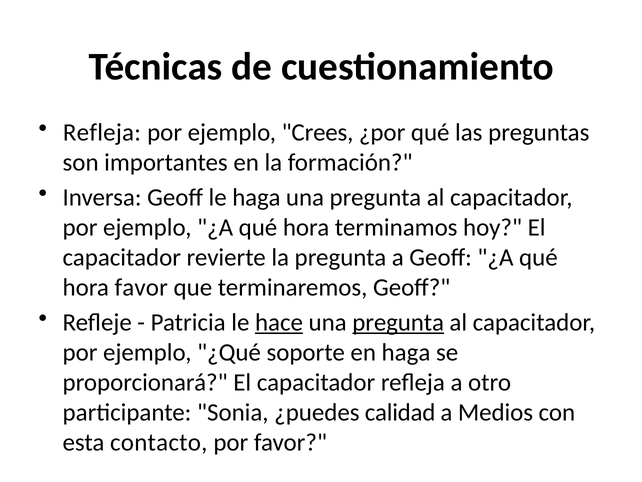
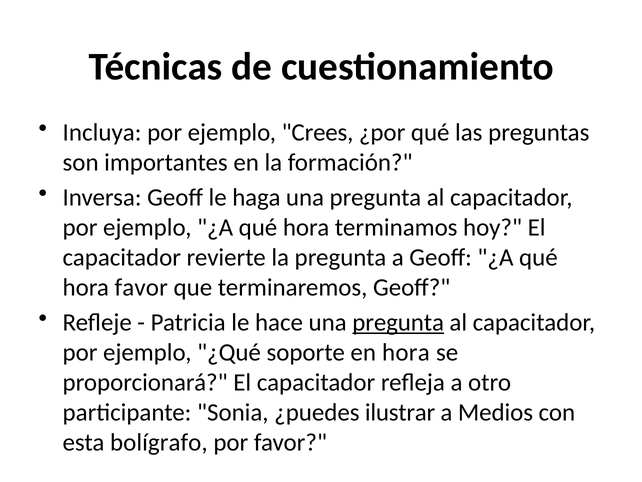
Refleja at (102, 132): Refleja -> Incluya
hace underline: present -> none
en haga: haga -> hora
calidad: calidad -> ilustrar
contacto: contacto -> bolígrafo
